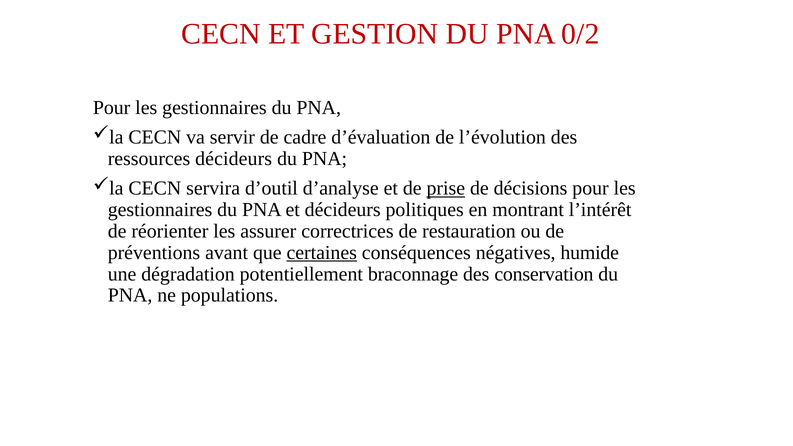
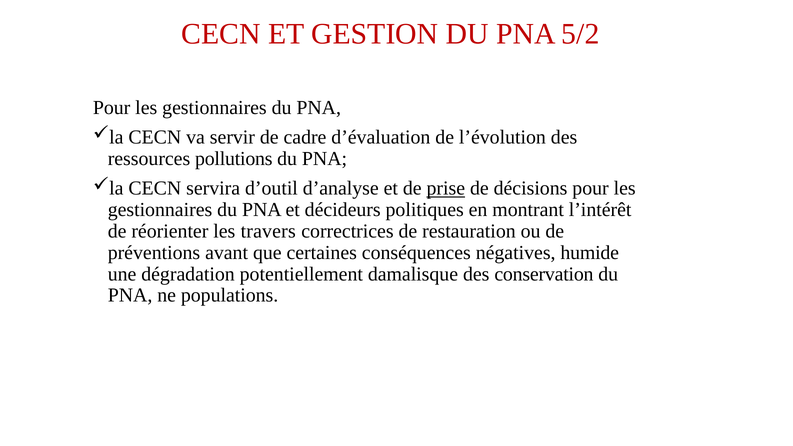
0/2: 0/2 -> 5/2
ressources décideurs: décideurs -> pollutions
assurer: assurer -> travers
certaines underline: present -> none
braconnage: braconnage -> damalisque
